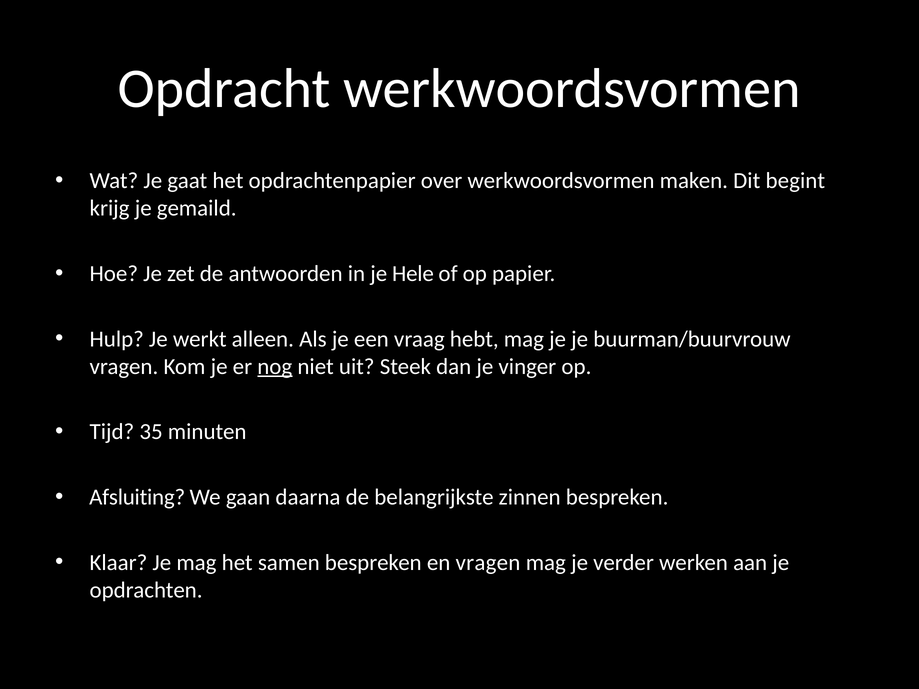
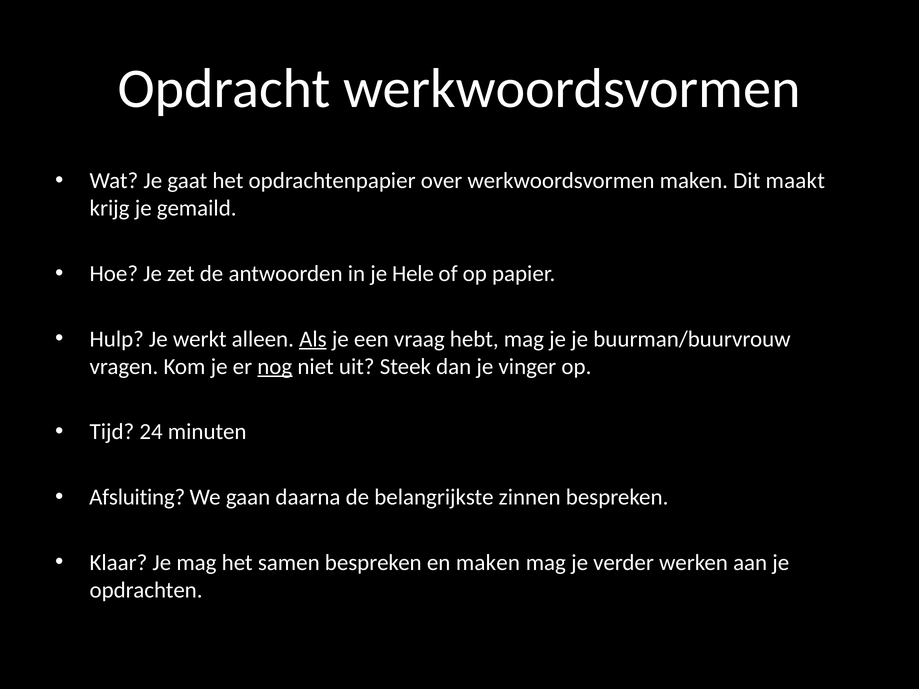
begint: begint -> maakt
Als underline: none -> present
35: 35 -> 24
en vragen: vragen -> maken
